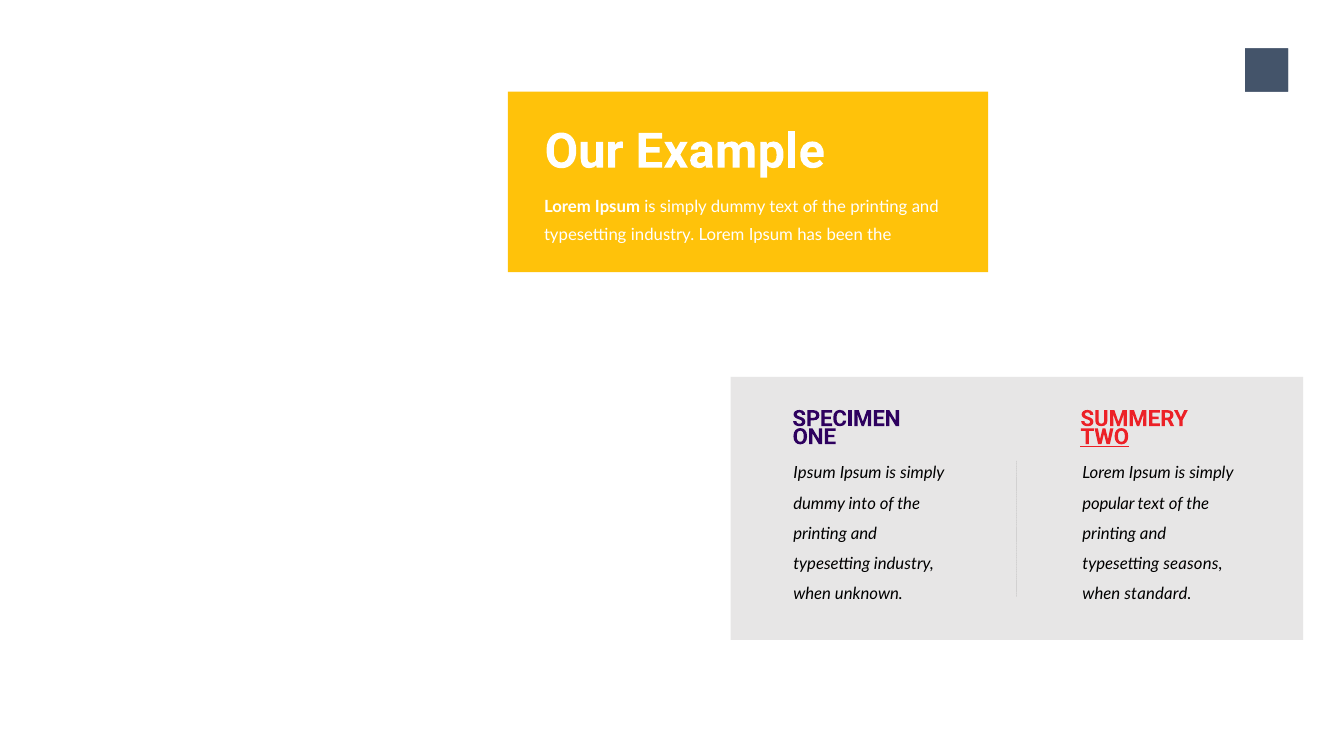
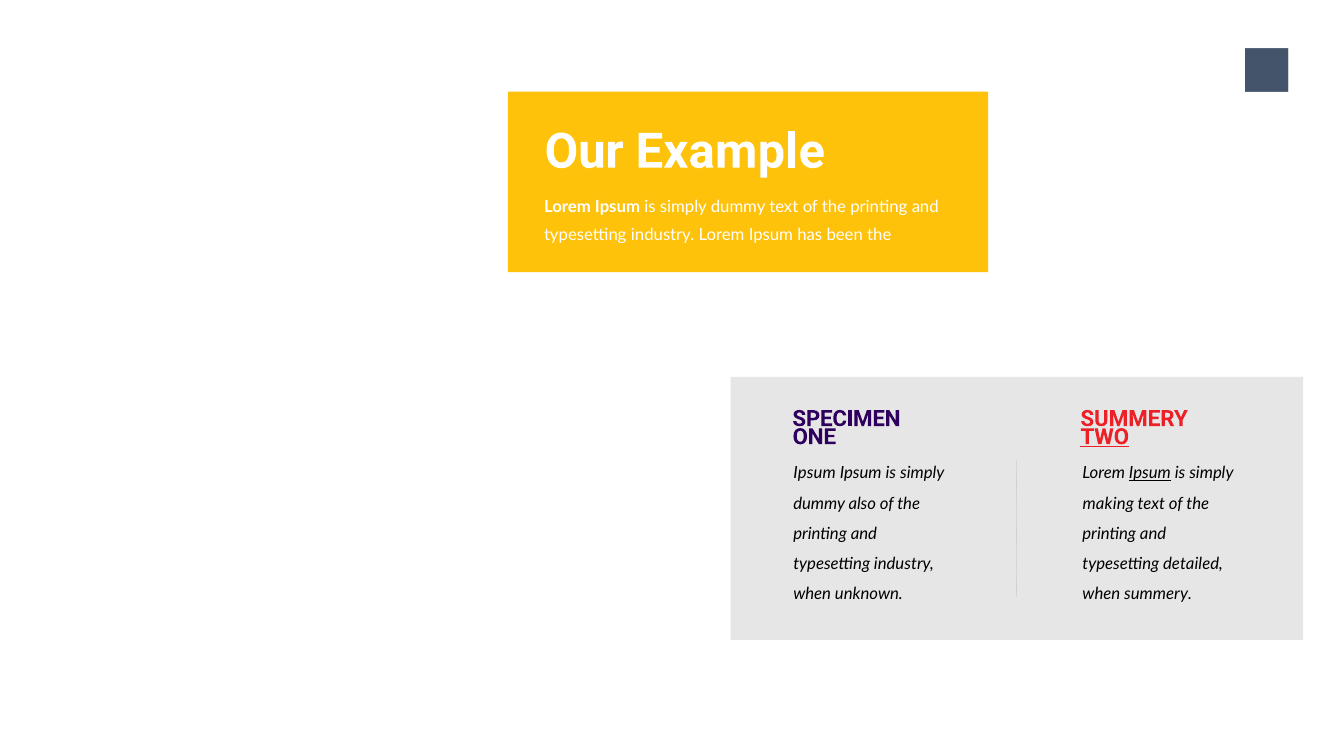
Ipsum at (1150, 473) underline: none -> present
into: into -> also
popular: popular -> making
seasons: seasons -> detailed
when standard: standard -> summery
